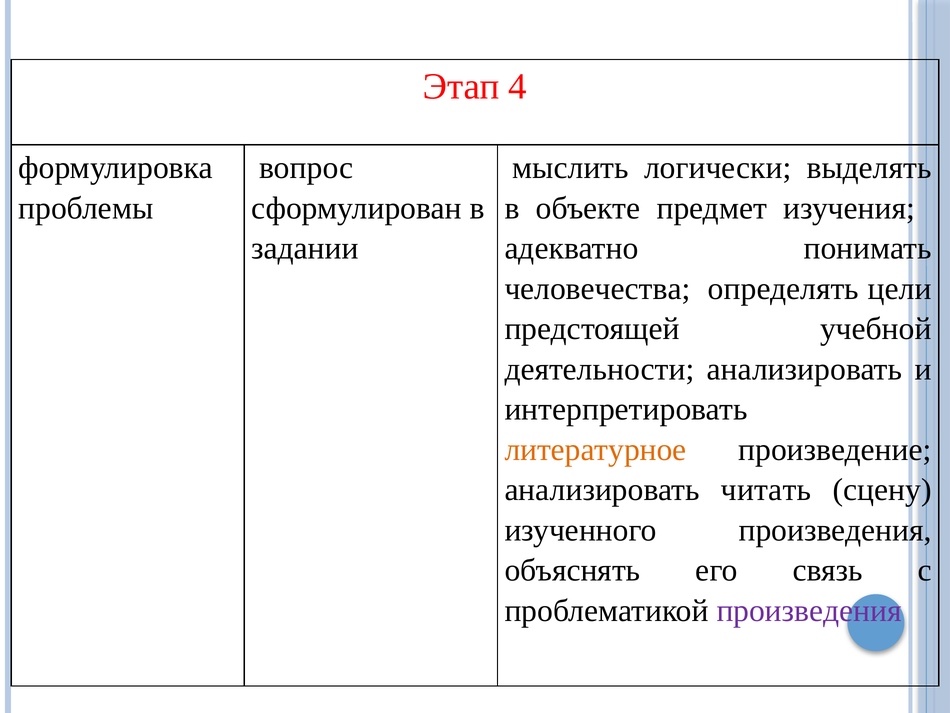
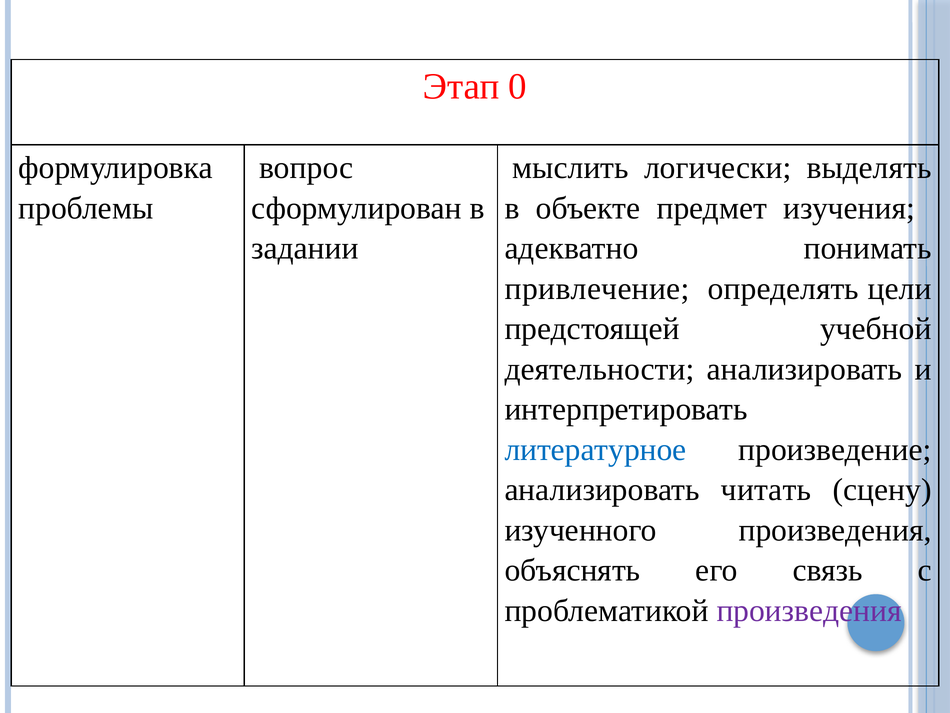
4: 4 -> 0
человечества: человечества -> привлечение
литературное colour: orange -> blue
